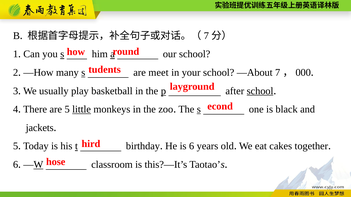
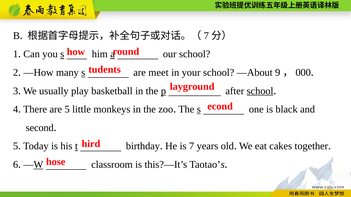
—About 7: 7 -> 9
little underline: present -> none
jackets: jackets -> second
is 6: 6 -> 7
